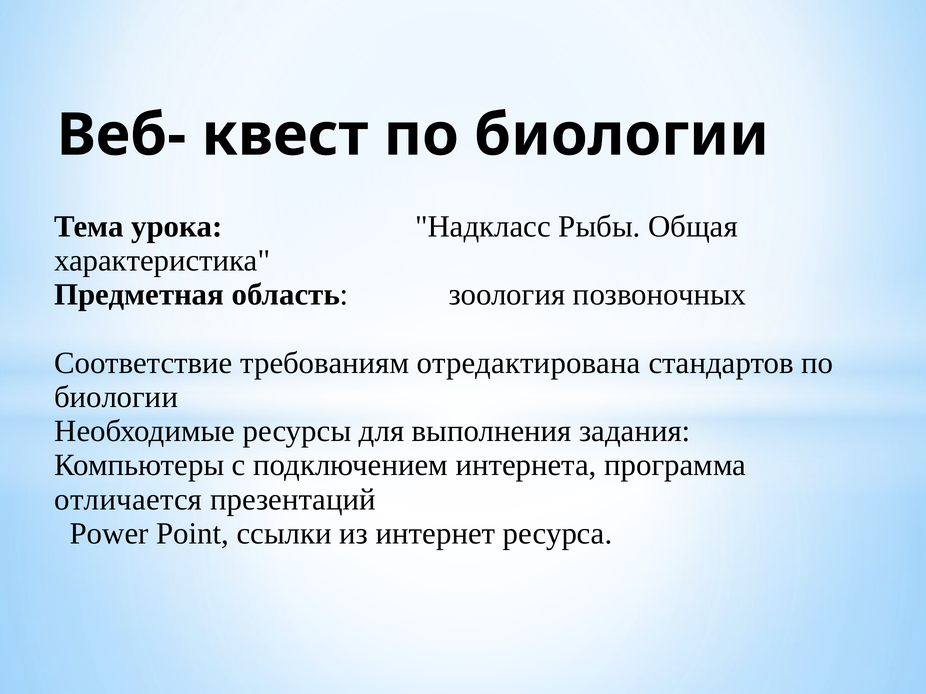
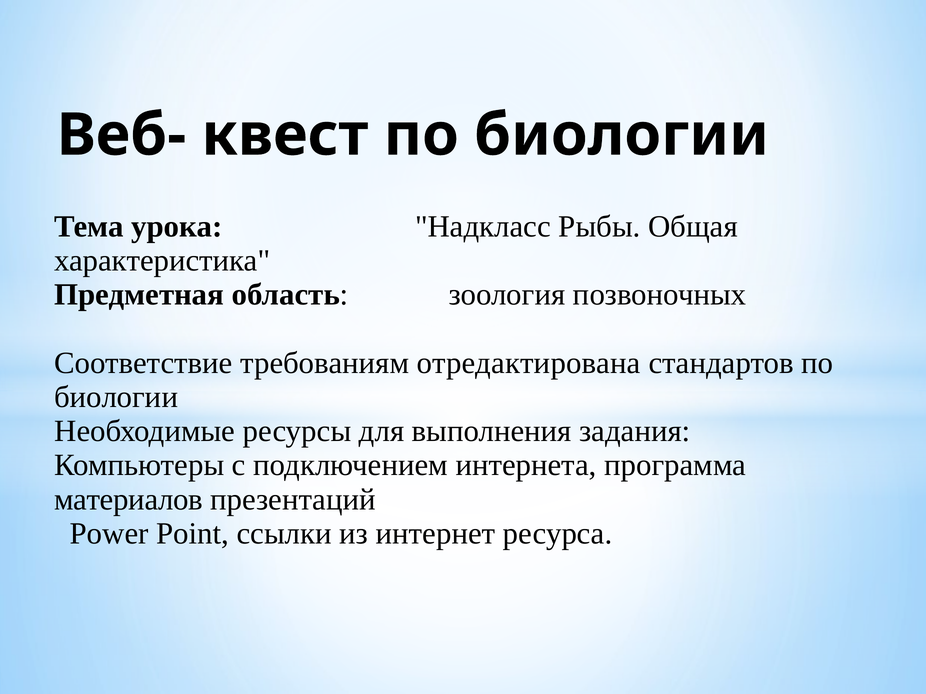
отличается: отличается -> материалов
